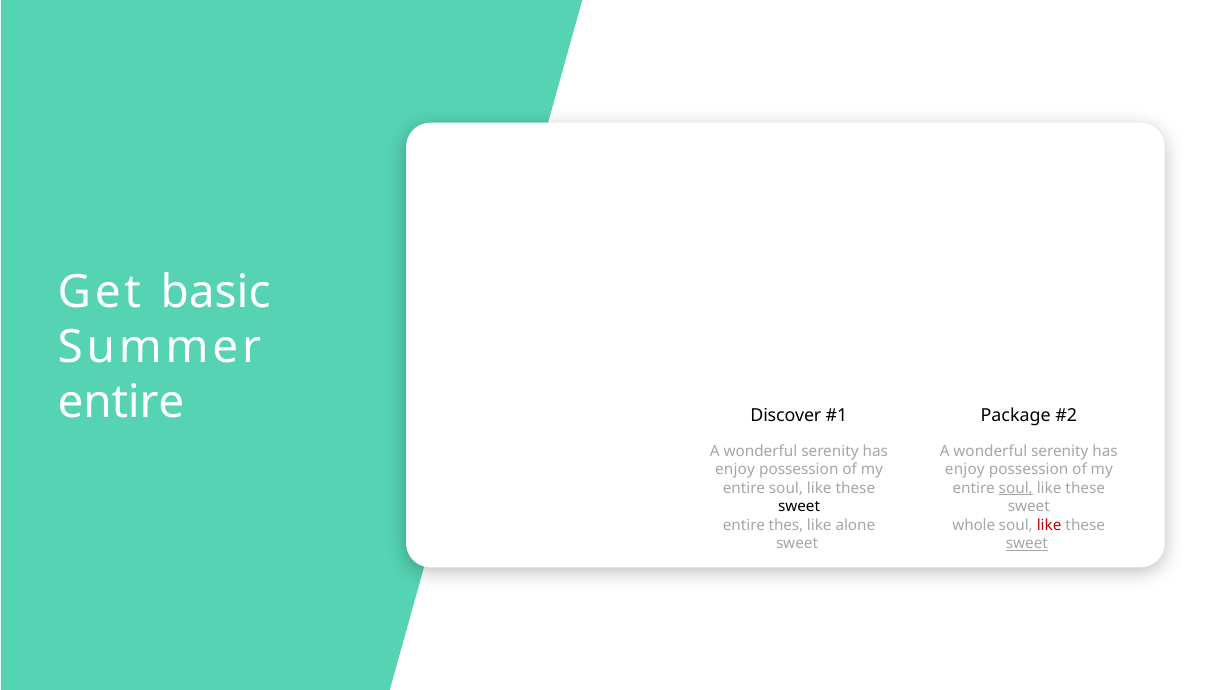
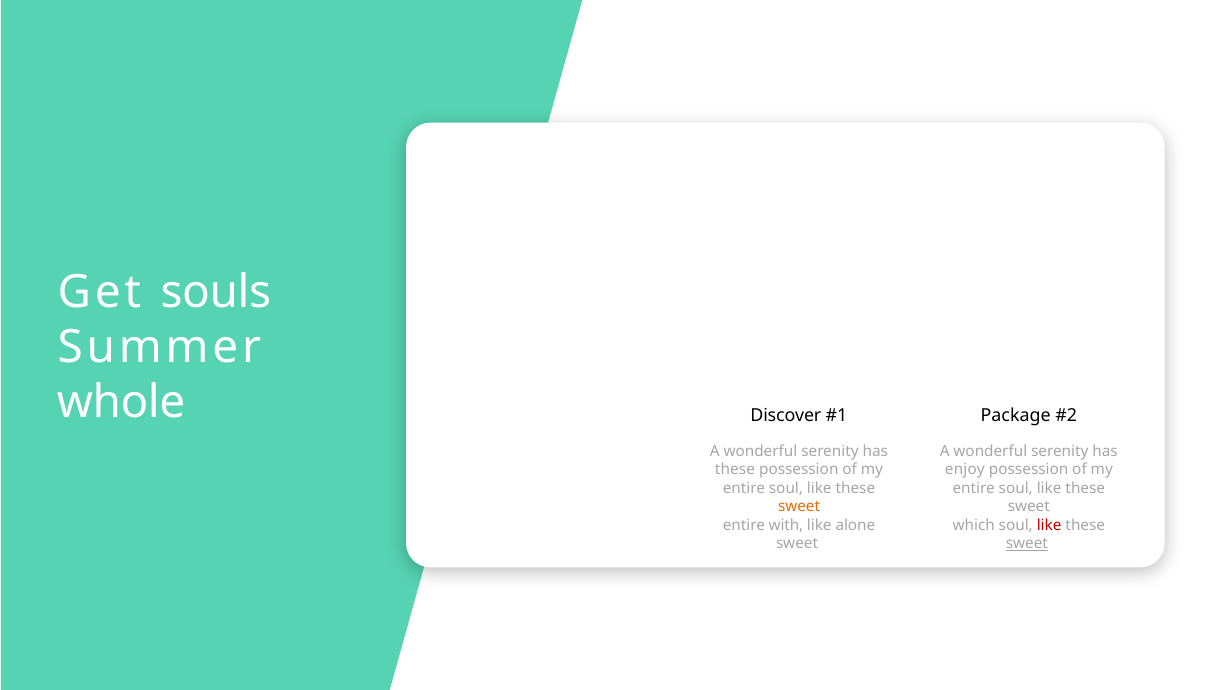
basic: basic -> souls
entire at (121, 402): entire -> whole
enjoy at (735, 470): enjoy -> these
soul at (1016, 488) underline: present -> none
sweet at (799, 506) colour: black -> orange
thes: thes -> with
whole: whole -> which
